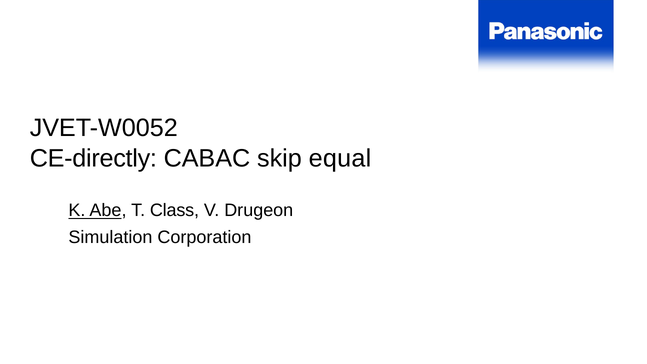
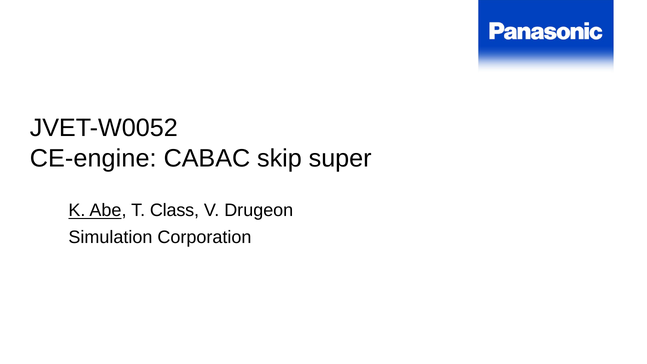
CE-directly: CE-directly -> CE-engine
equal: equal -> super
